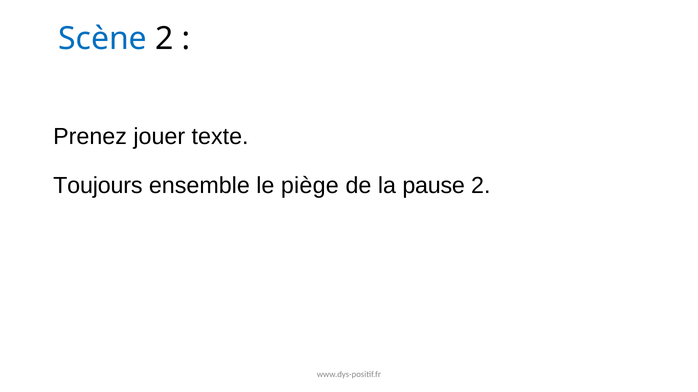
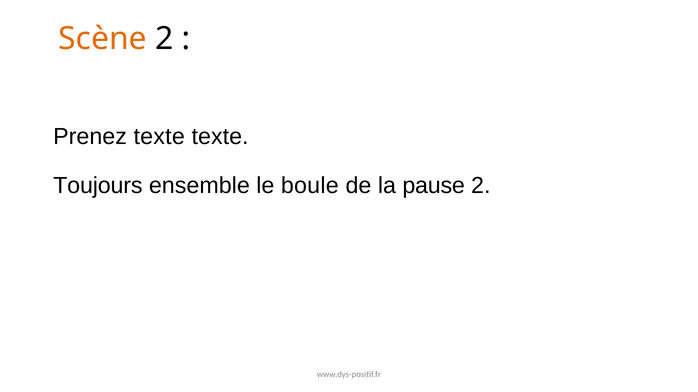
Scène colour: blue -> orange
Prenez jouer: jouer -> texte
piège: piège -> boule
